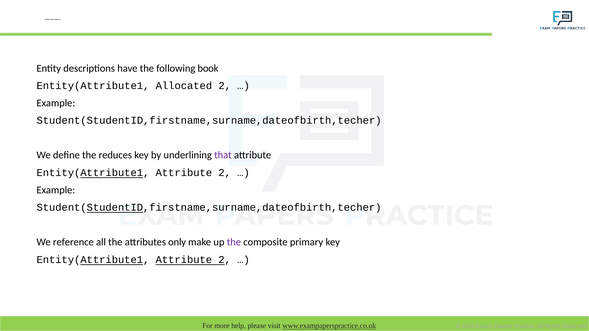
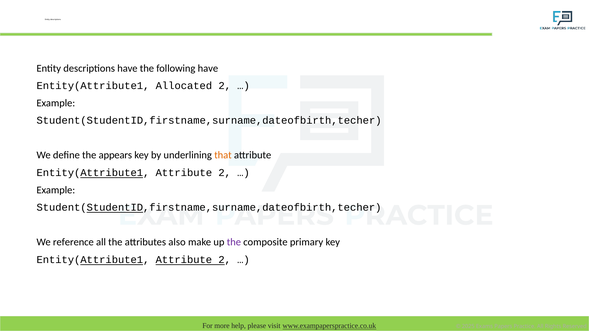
following book: book -> have
reduces: reduces -> appears
that colour: purple -> orange
only: only -> also
